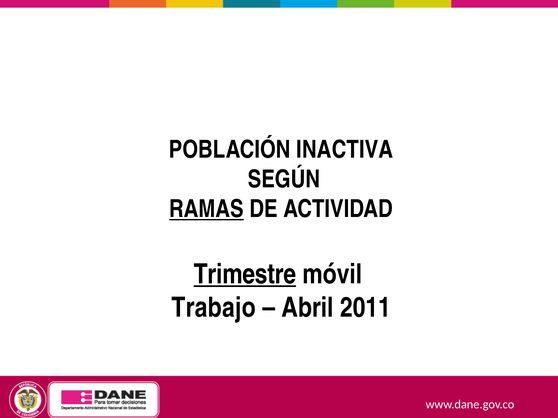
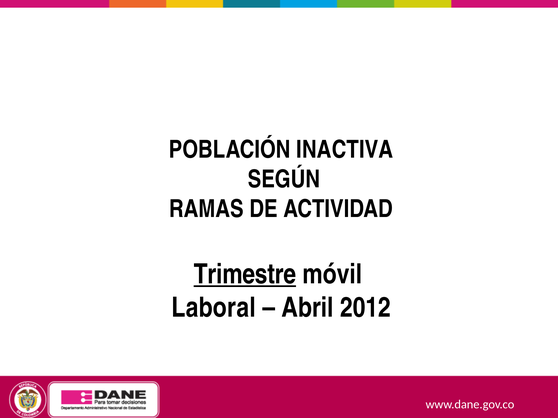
RAMAS underline: present -> none
Trabajo: Trabajo -> Laboral
2011: 2011 -> 2012
